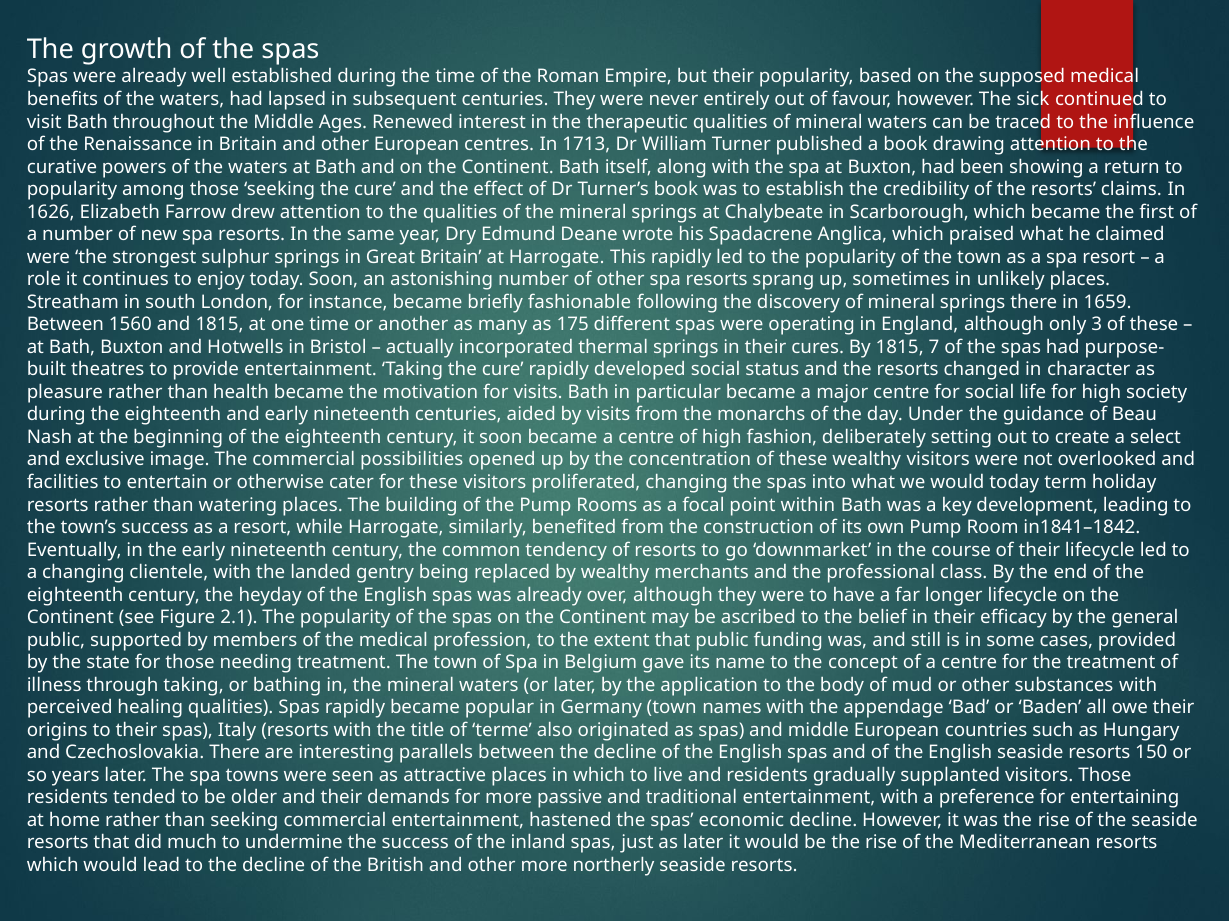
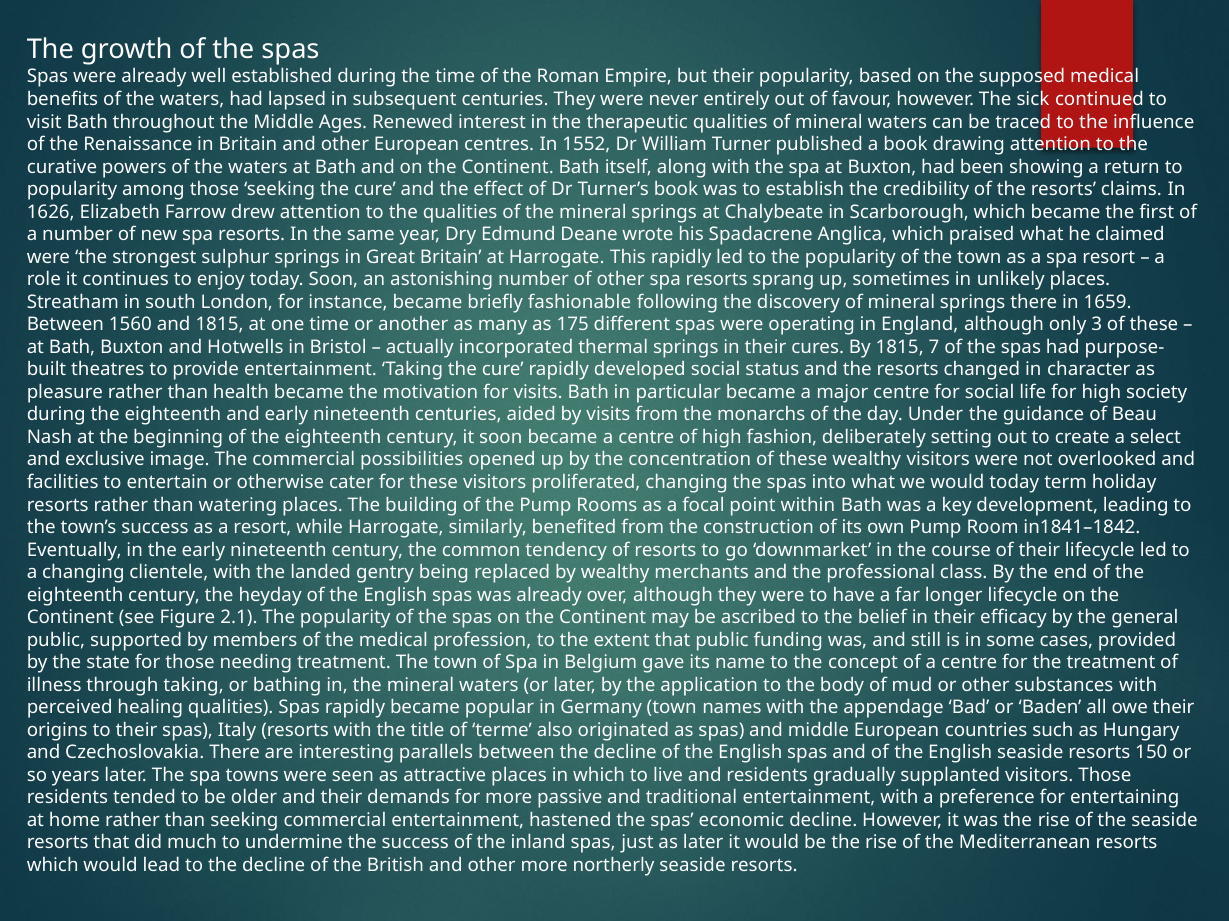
1713: 1713 -> 1552
